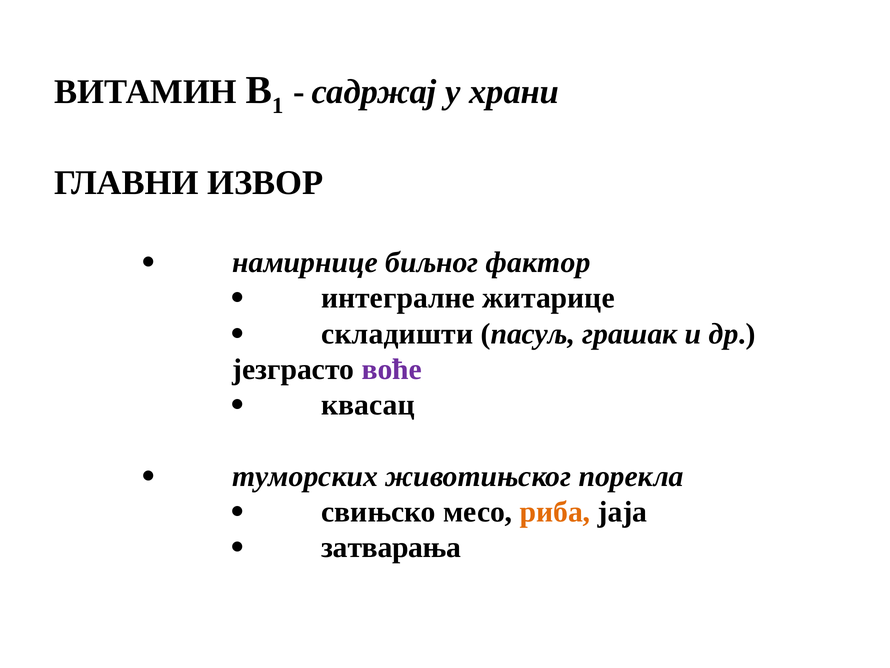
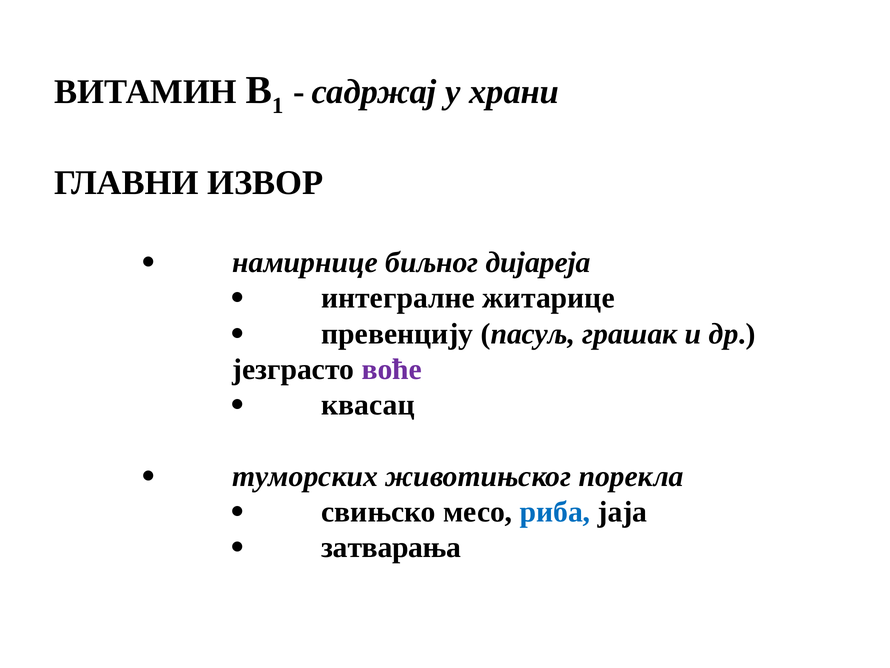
фактор: фактор -> дијареја
складишти: складишти -> превенцију
риба colour: orange -> blue
